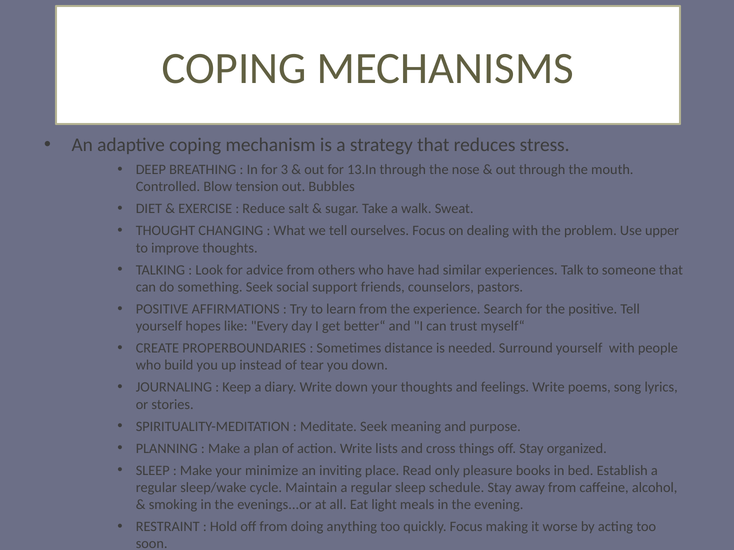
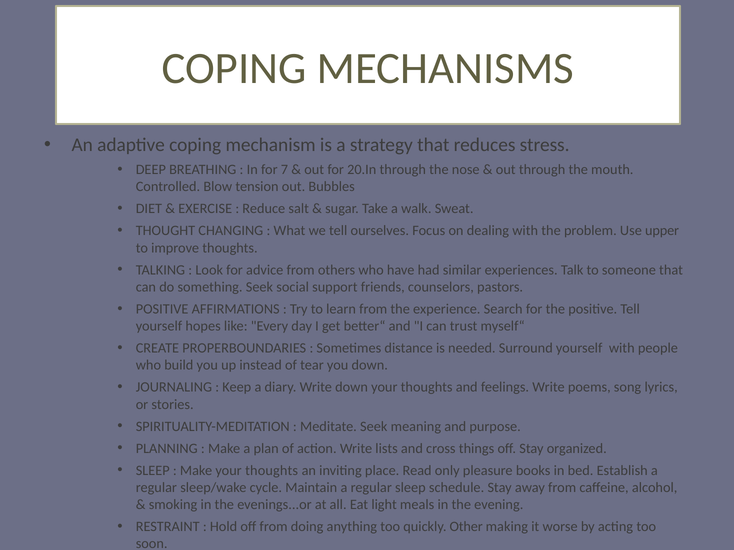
3: 3 -> 7
13.In: 13.In -> 20.In
Make your minimize: minimize -> thoughts
quickly Focus: Focus -> Other
